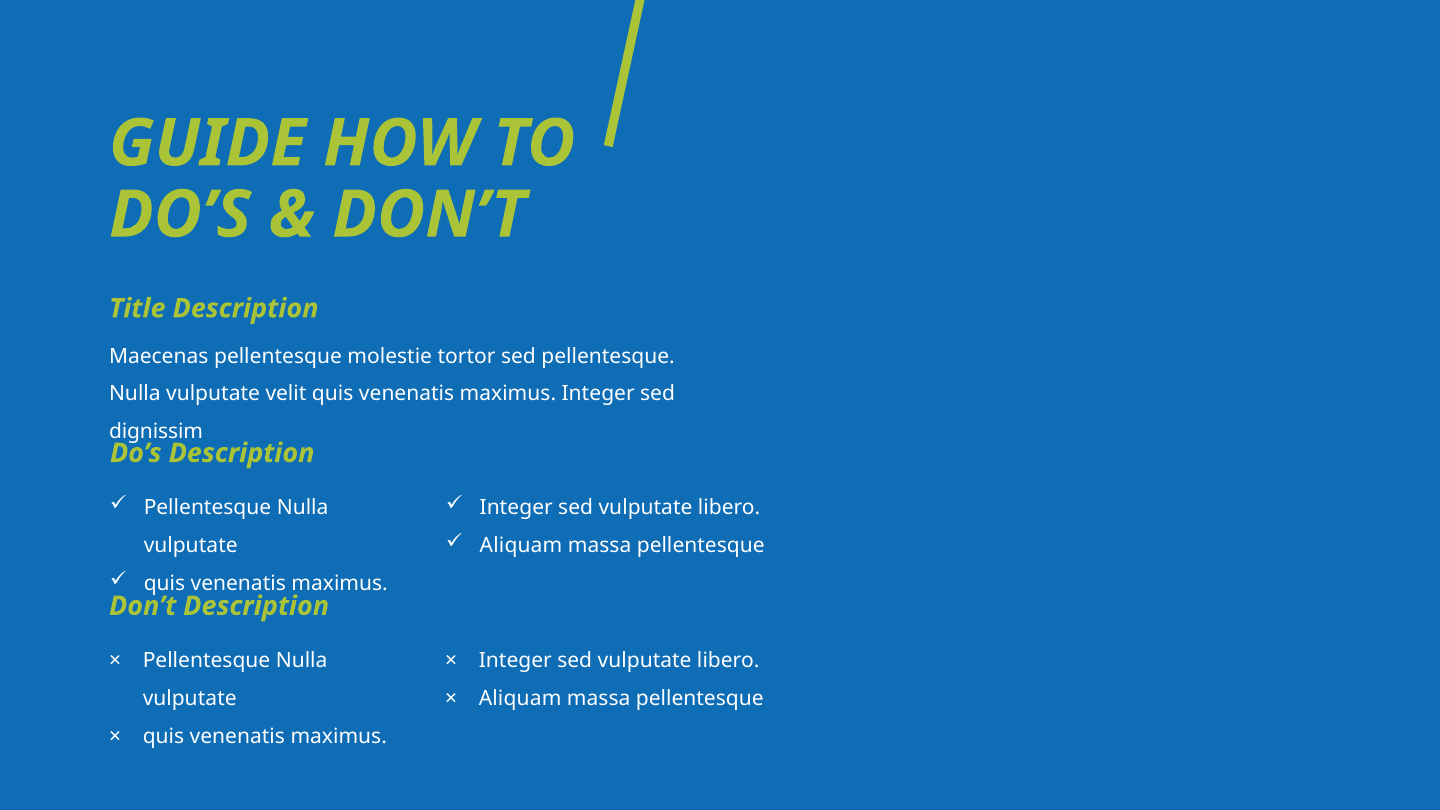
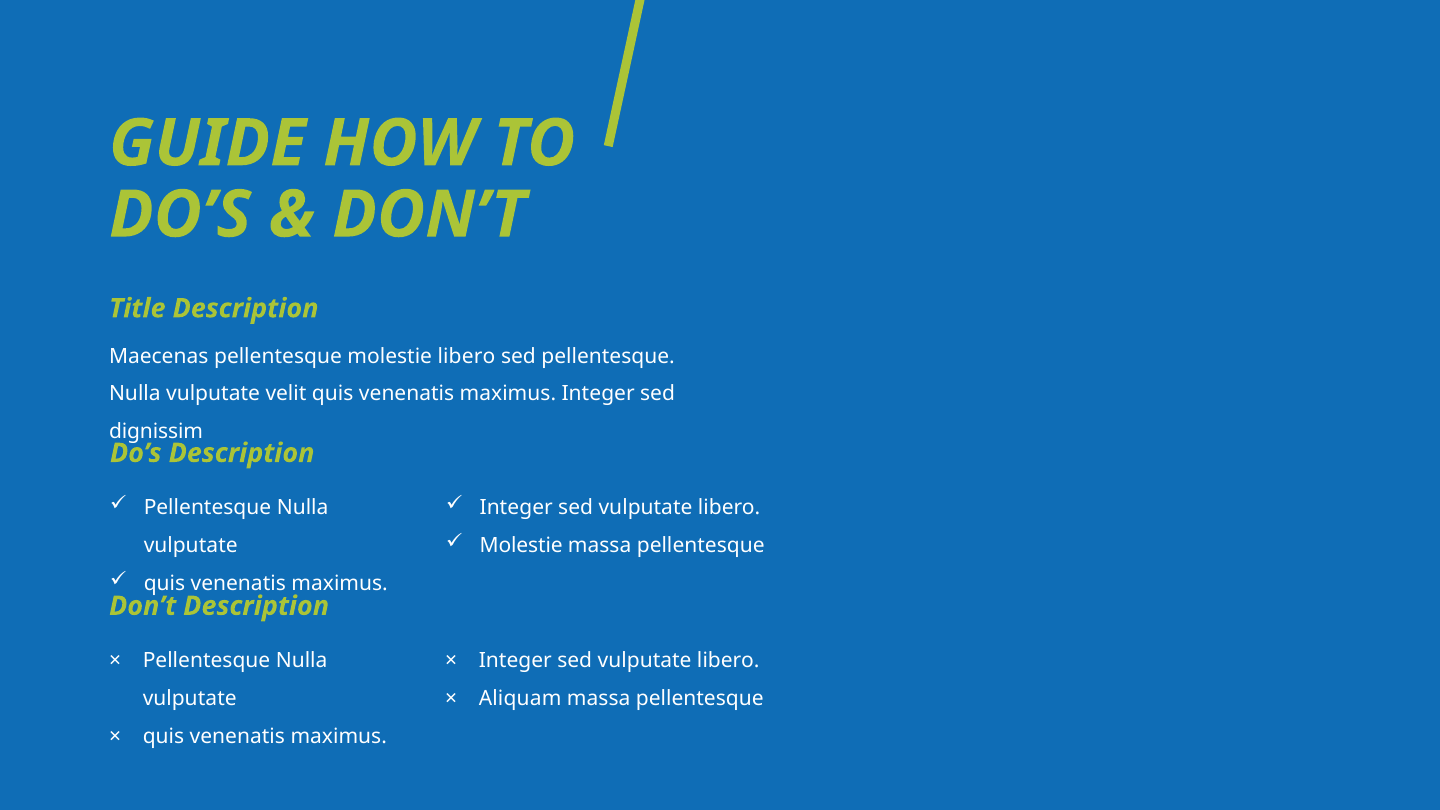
molestie tortor: tortor -> libero
Aliquam at (521, 546): Aliquam -> Molestie
